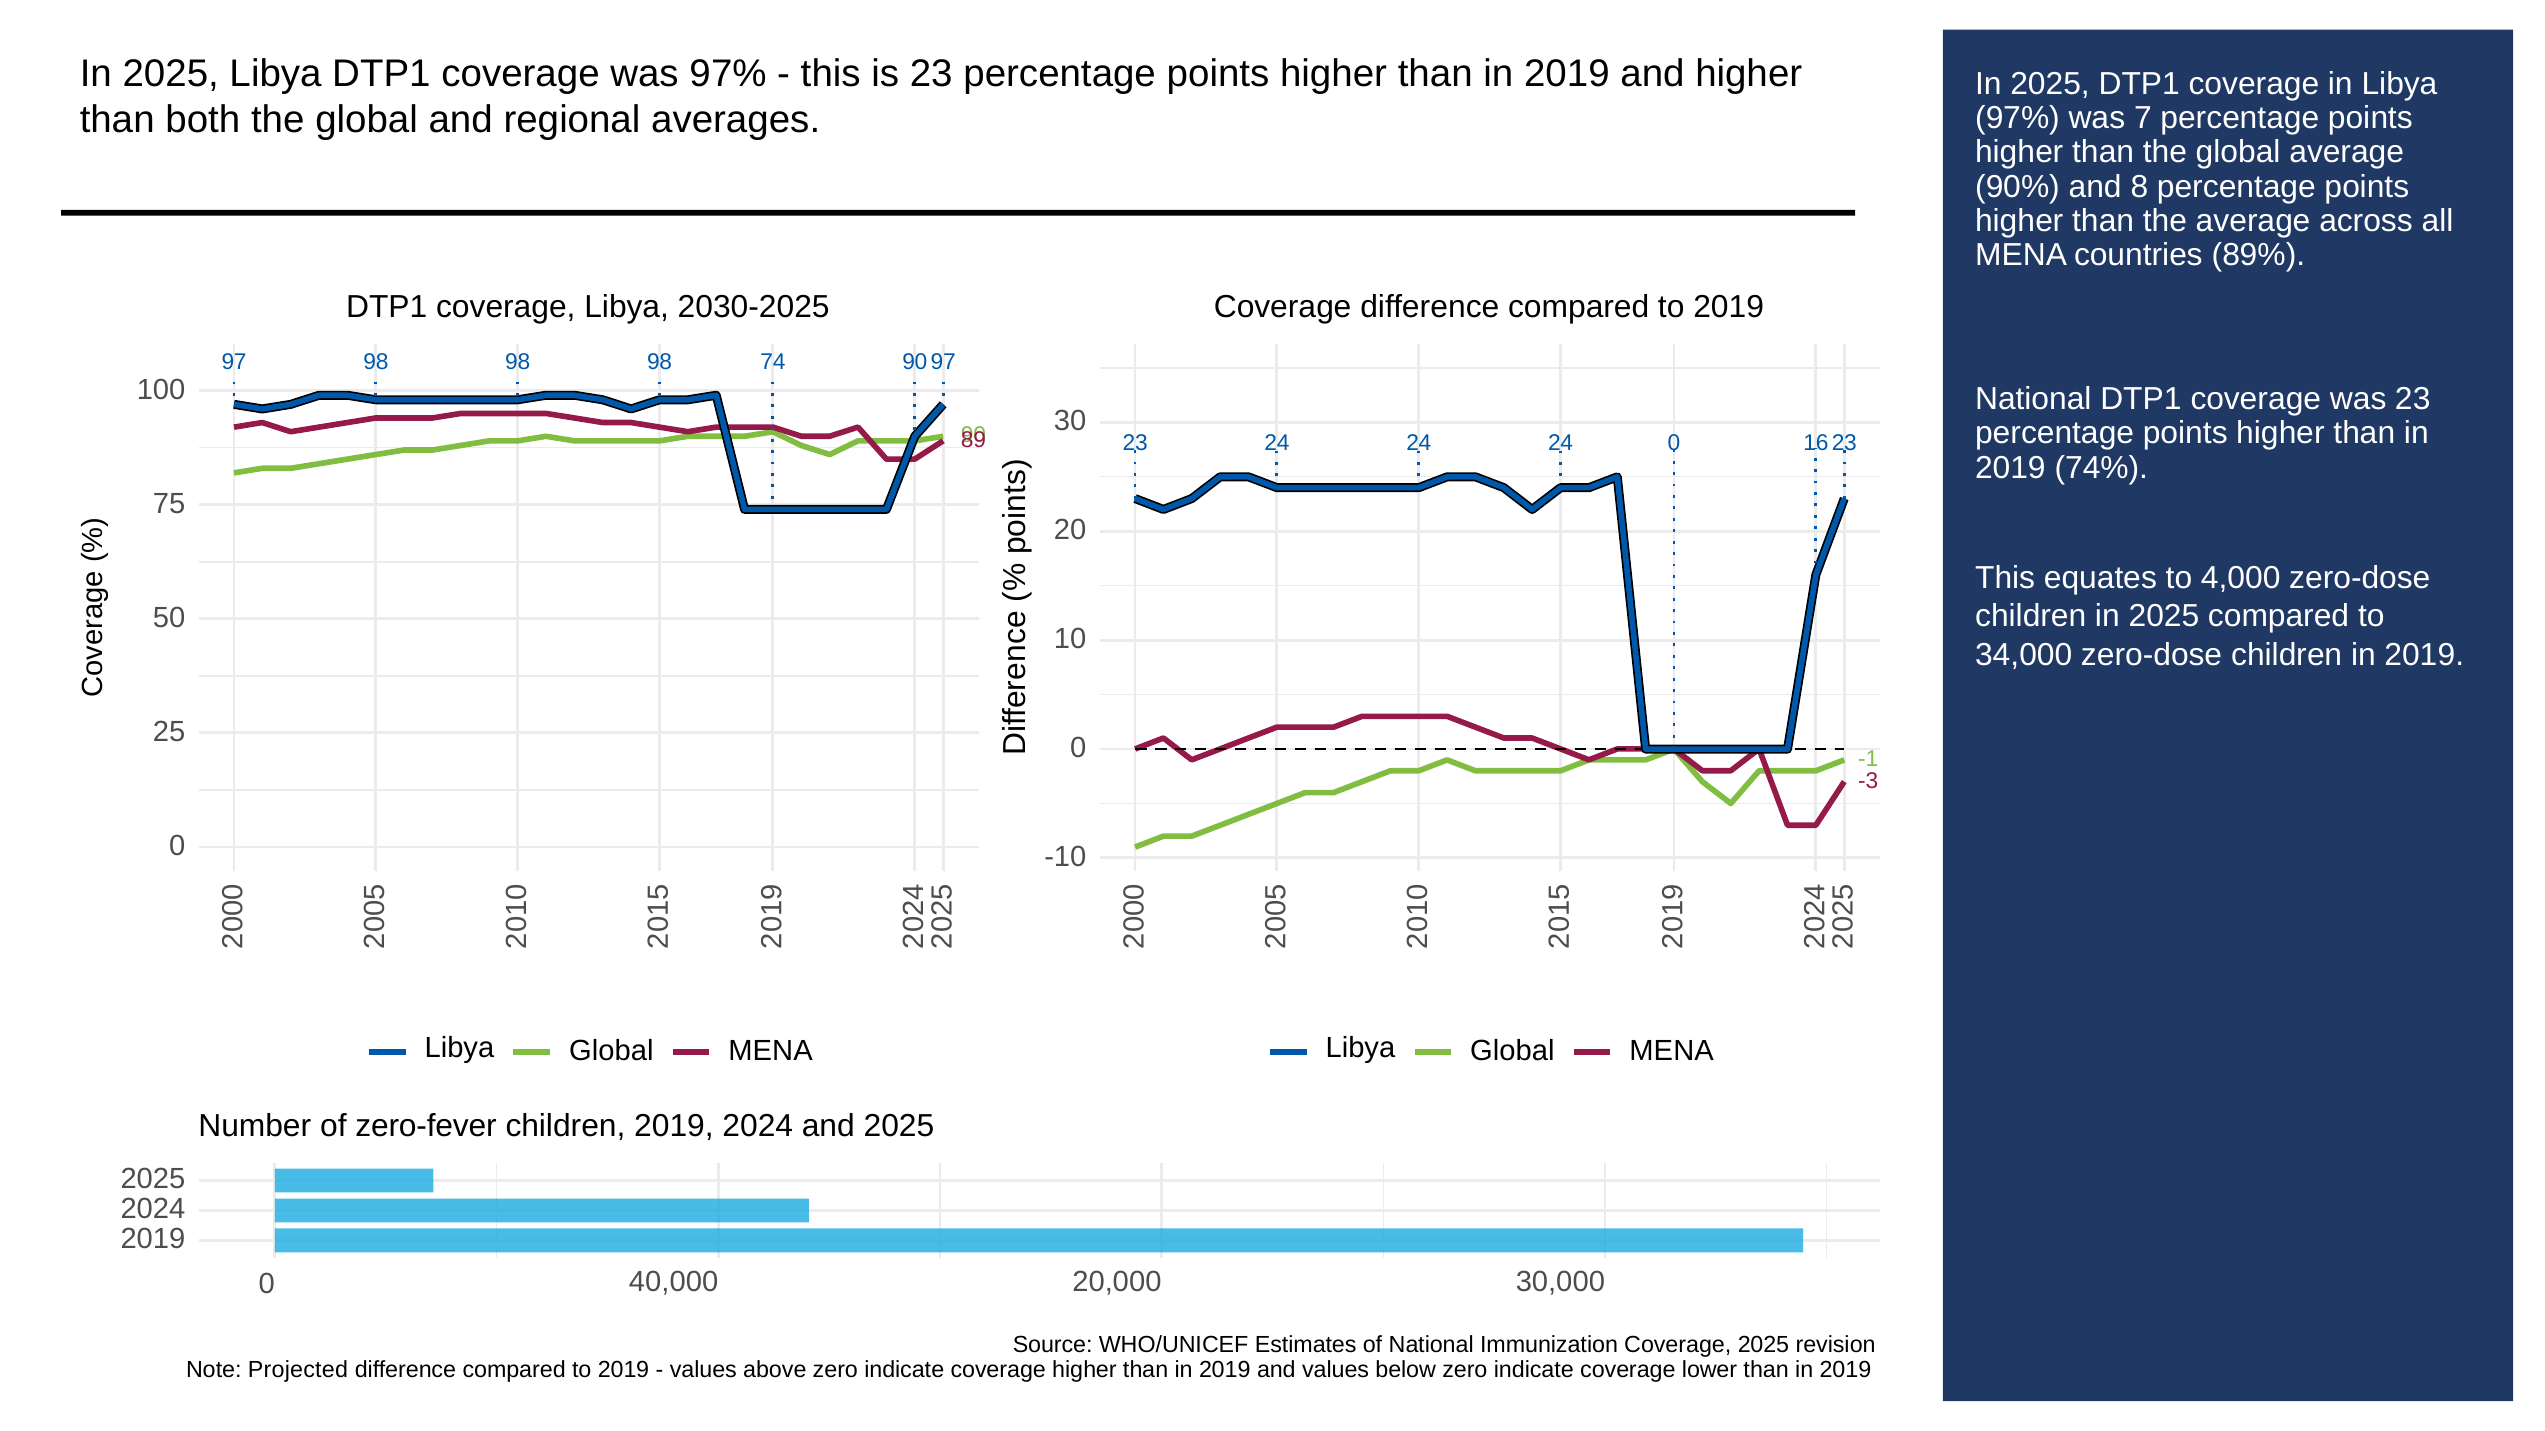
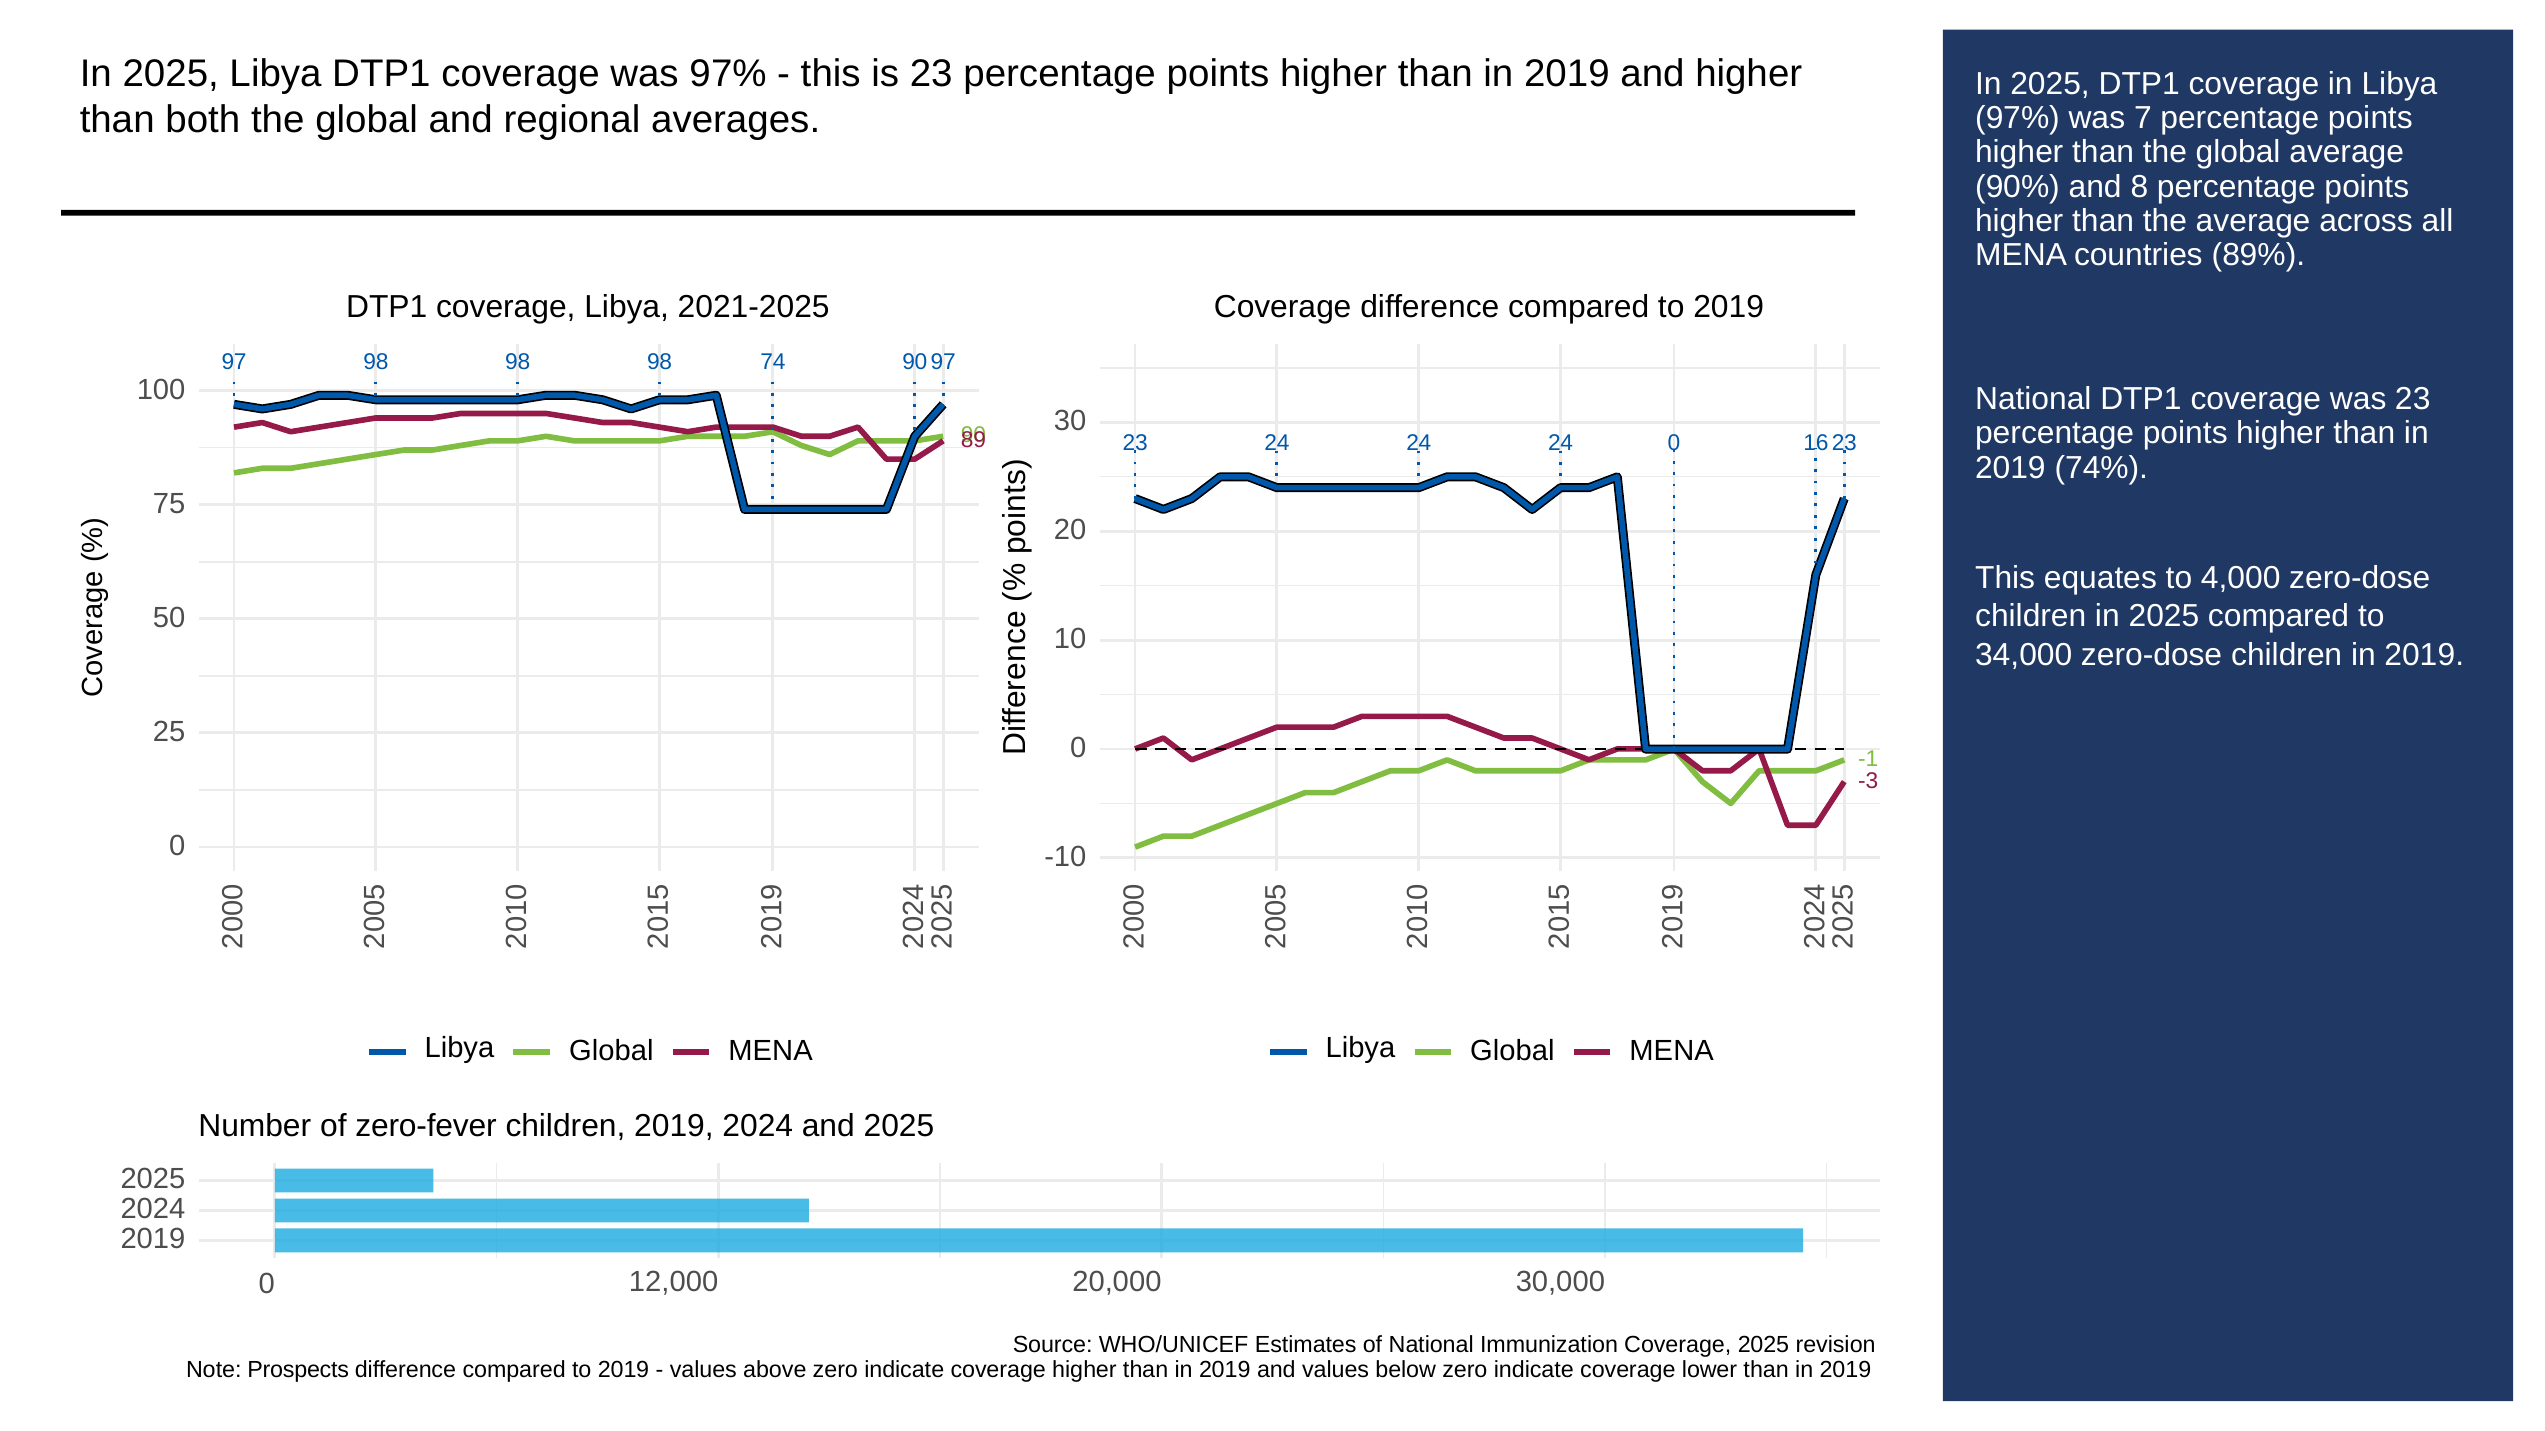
2030-2025: 2030-2025 -> 2021-2025
40,000: 40,000 -> 12,000
Projected: Projected -> Prospects
